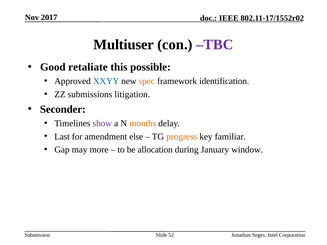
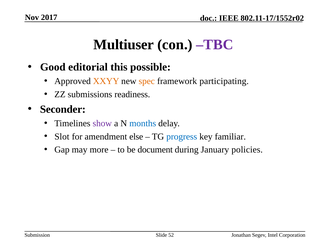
retaliate: retaliate -> editorial
XXYY colour: blue -> orange
identification: identification -> participating
litigation: litigation -> readiness
months colour: orange -> blue
Last: Last -> Slot
progress colour: orange -> blue
allocation: allocation -> document
window: window -> policies
